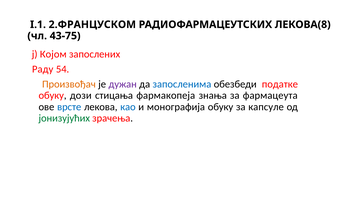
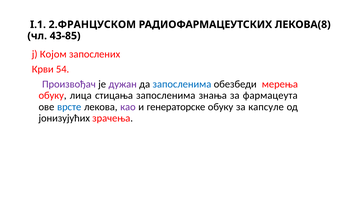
43-75: 43-75 -> 43-85
Раду: Раду -> Крви
Произвођач colour: orange -> purple
податке: податке -> мерења
дози: дози -> лица
стицања фармакопеја: фармакопеја -> запосленима
као colour: blue -> purple
монографија: монографија -> генераторске
јонизујућих colour: green -> black
